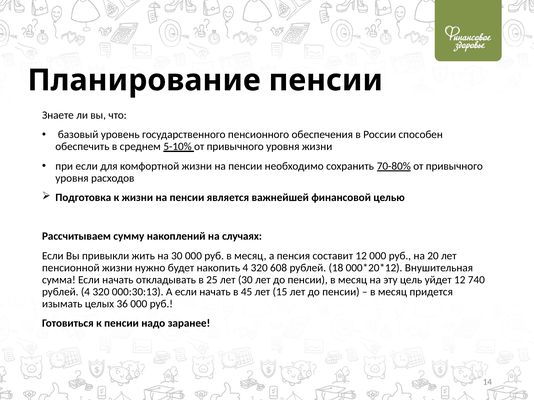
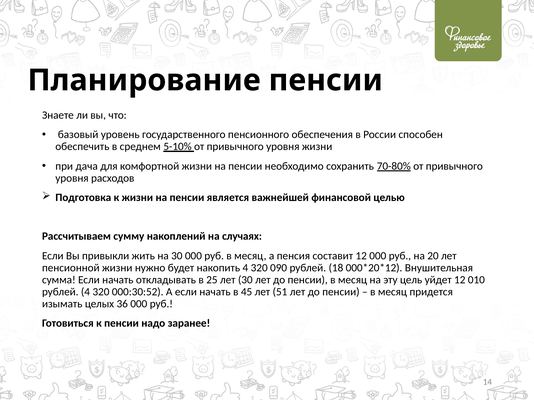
при если: если -> дача
608: 608 -> 090
740: 740 -> 010
000:30:13: 000:30:13 -> 000:30:52
15: 15 -> 51
